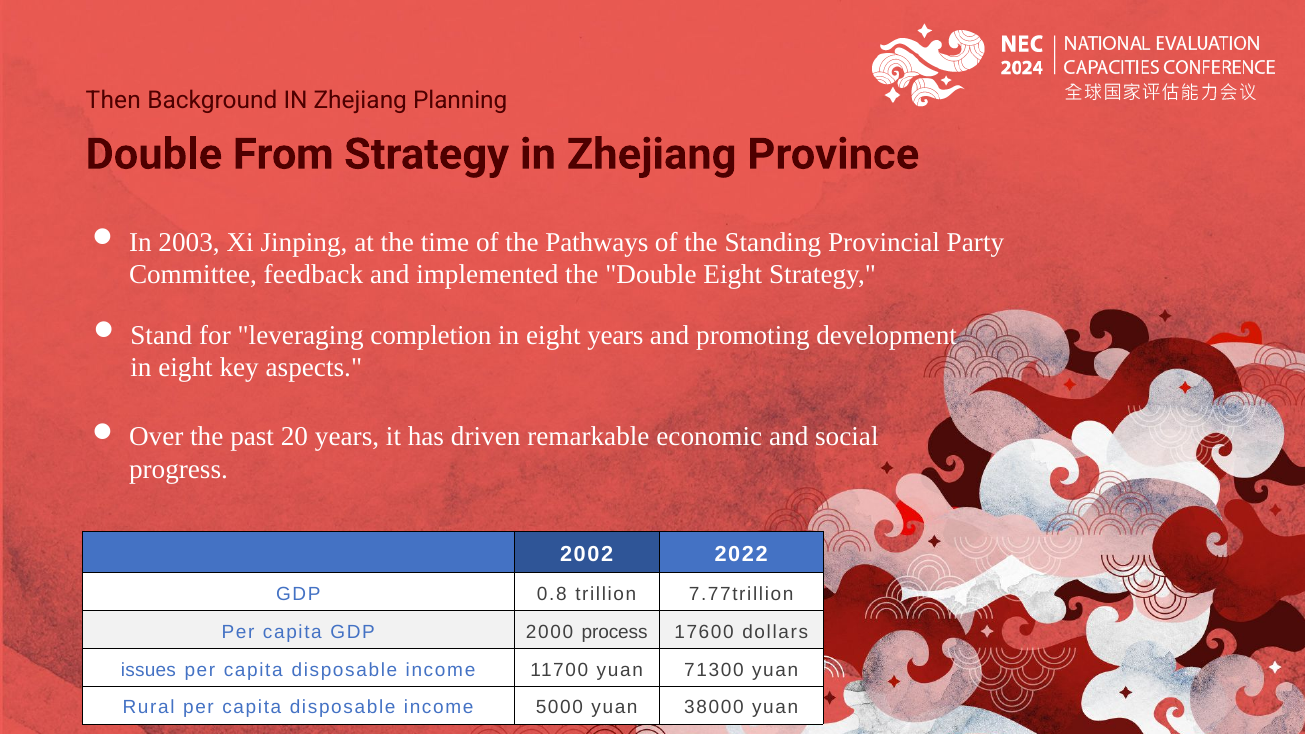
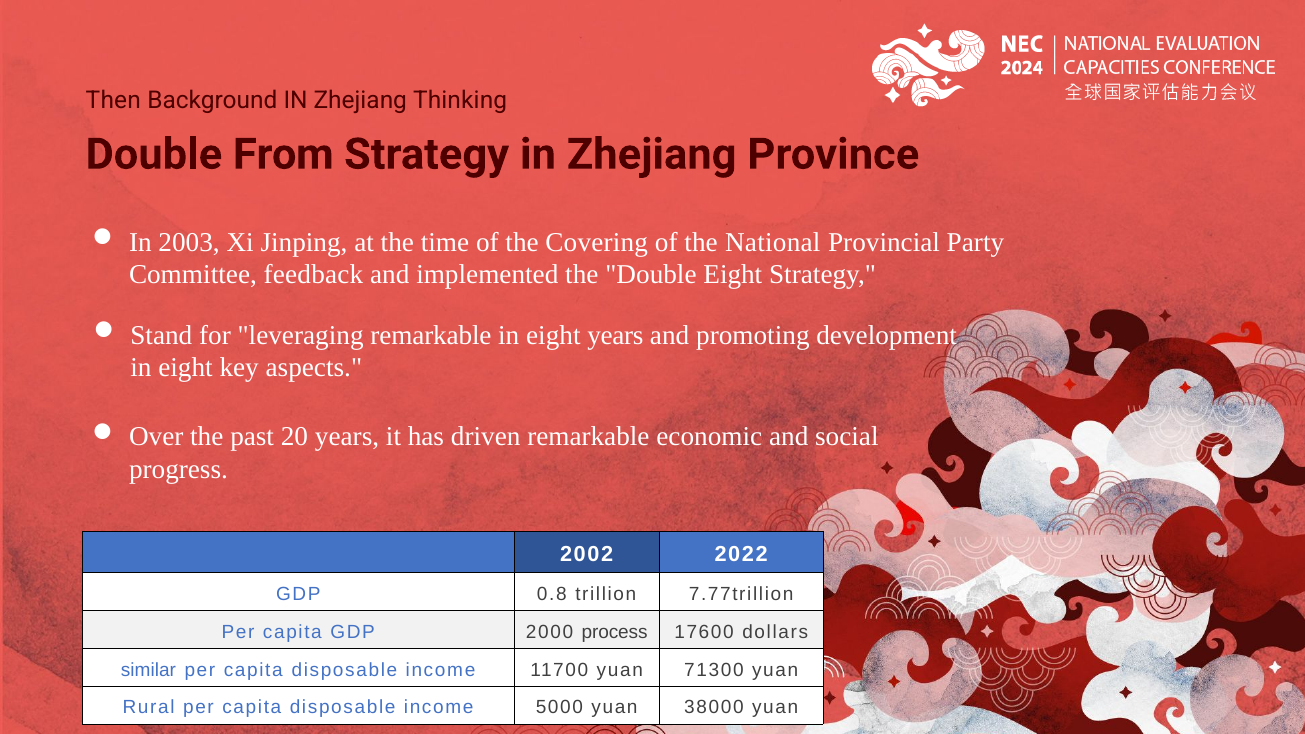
Planning: Planning -> Thinking
Pathways: Pathways -> Covering
Standing: Standing -> National
leveraging completion: completion -> remarkable
issues: issues -> similar
